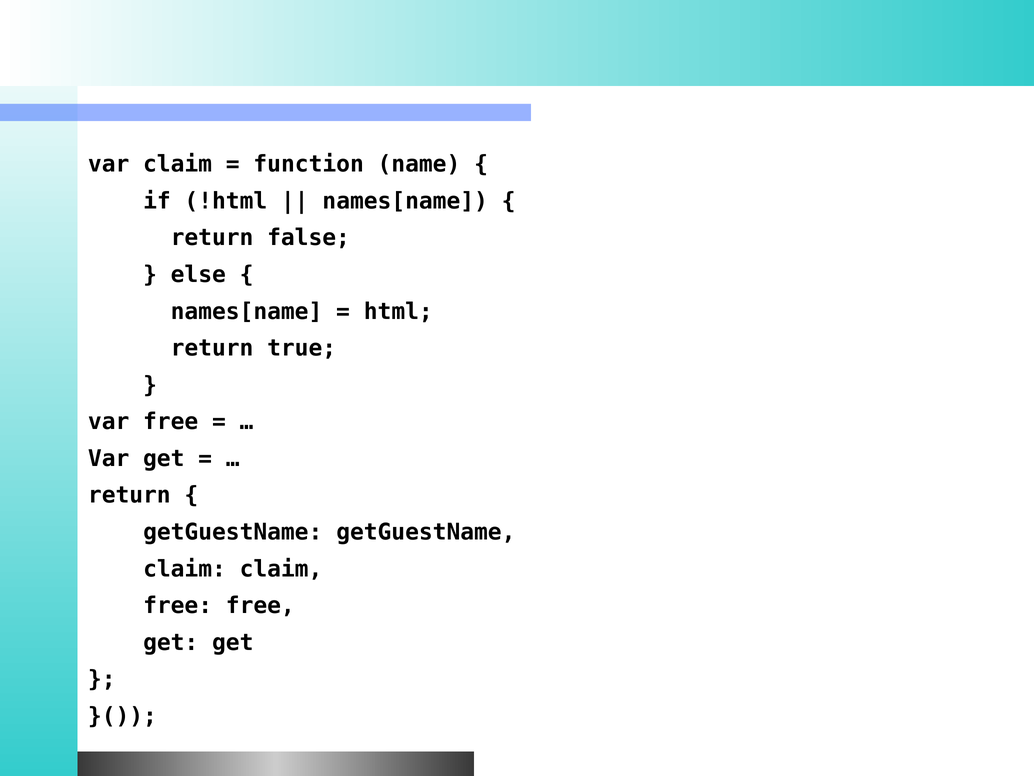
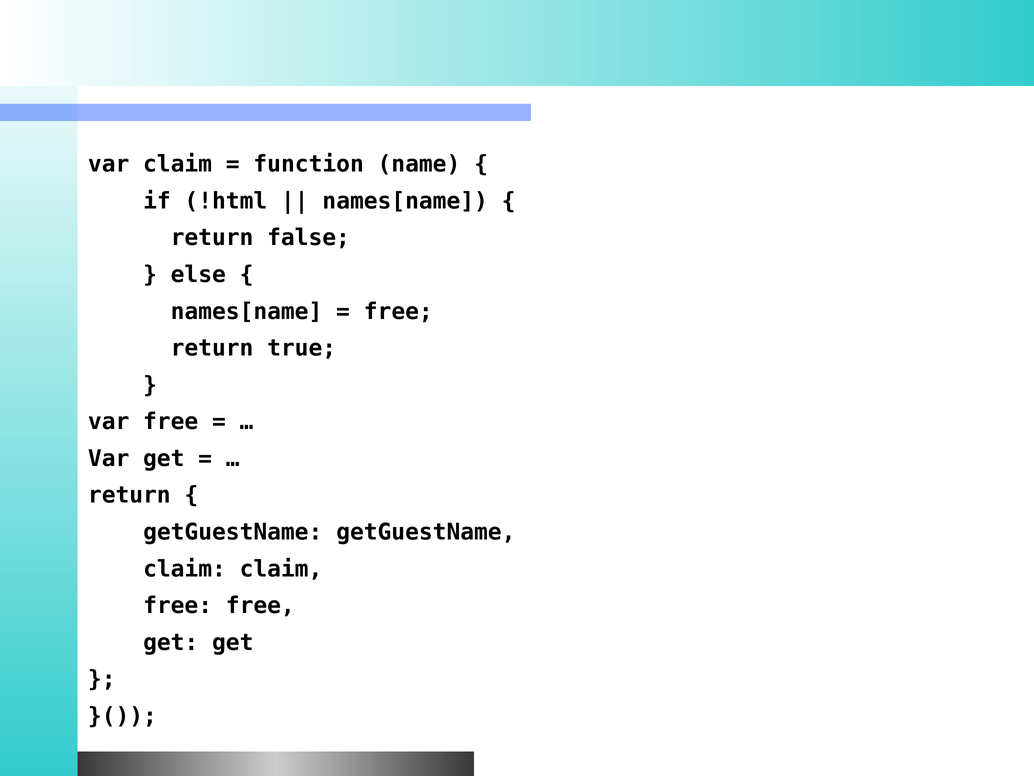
html at (398, 311): html -> free
